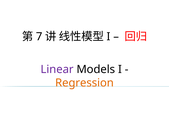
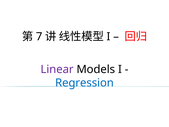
Regression colour: orange -> blue
